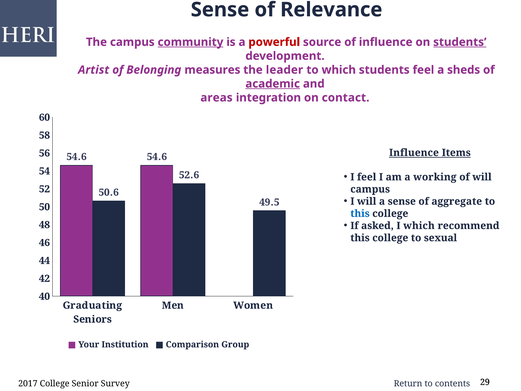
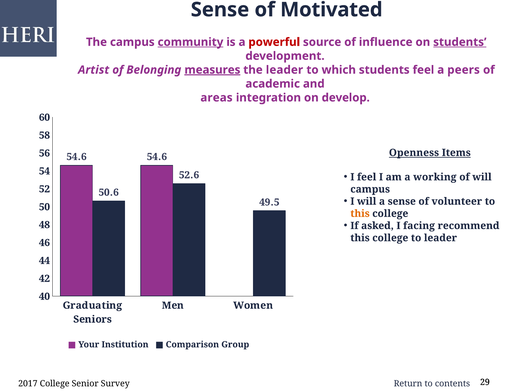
Relevance: Relevance -> Motivated
measures underline: none -> present
sheds: sheds -> peers
academic underline: present -> none
contact: contact -> develop
Influence at (414, 153): Influence -> Openness
aggregate: aggregate -> volunteer
this at (360, 213) colour: blue -> orange
I which: which -> facing
to sexual: sexual -> leader
